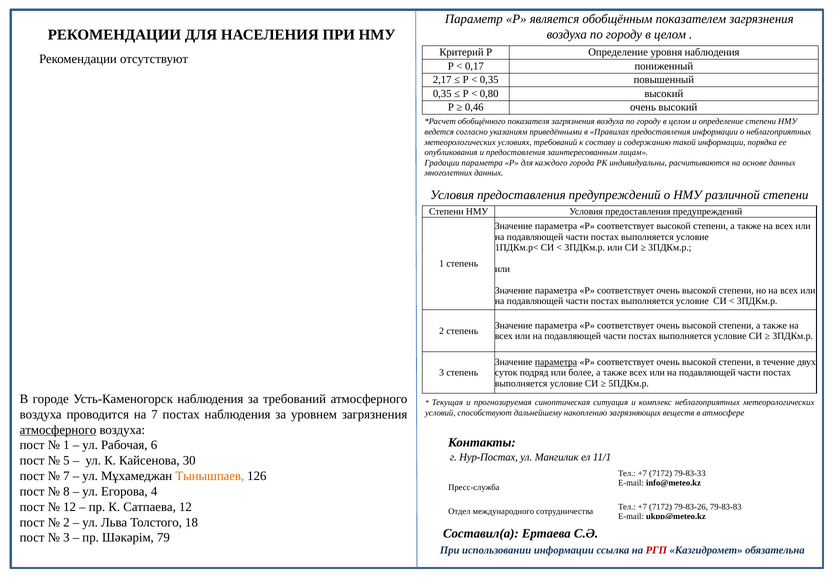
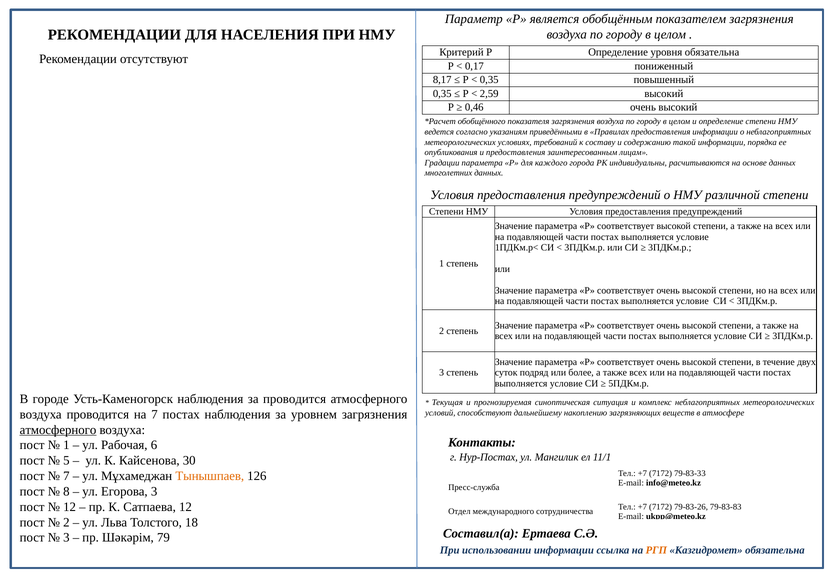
уровня наблюдения: наблюдения -> обязательна
2,17: 2,17 -> 8,17
0,80: 0,80 -> 2,59
параметра at (556, 362) underline: present -> none
за требований: требований -> проводится
Егорова 4: 4 -> 3
РГП colour: red -> orange
